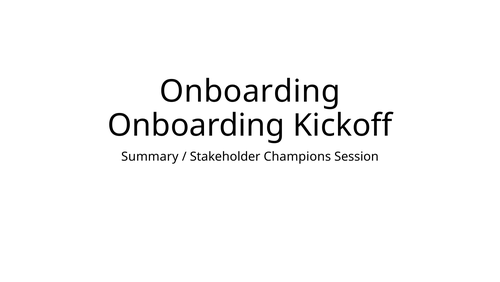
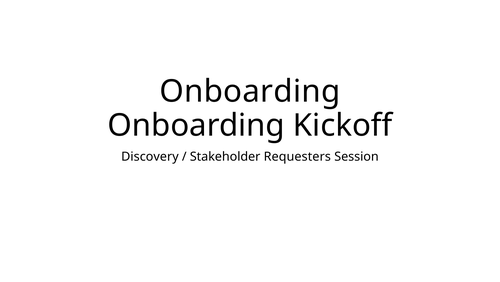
Summary: Summary -> Discovery
Champions: Champions -> Requesters
